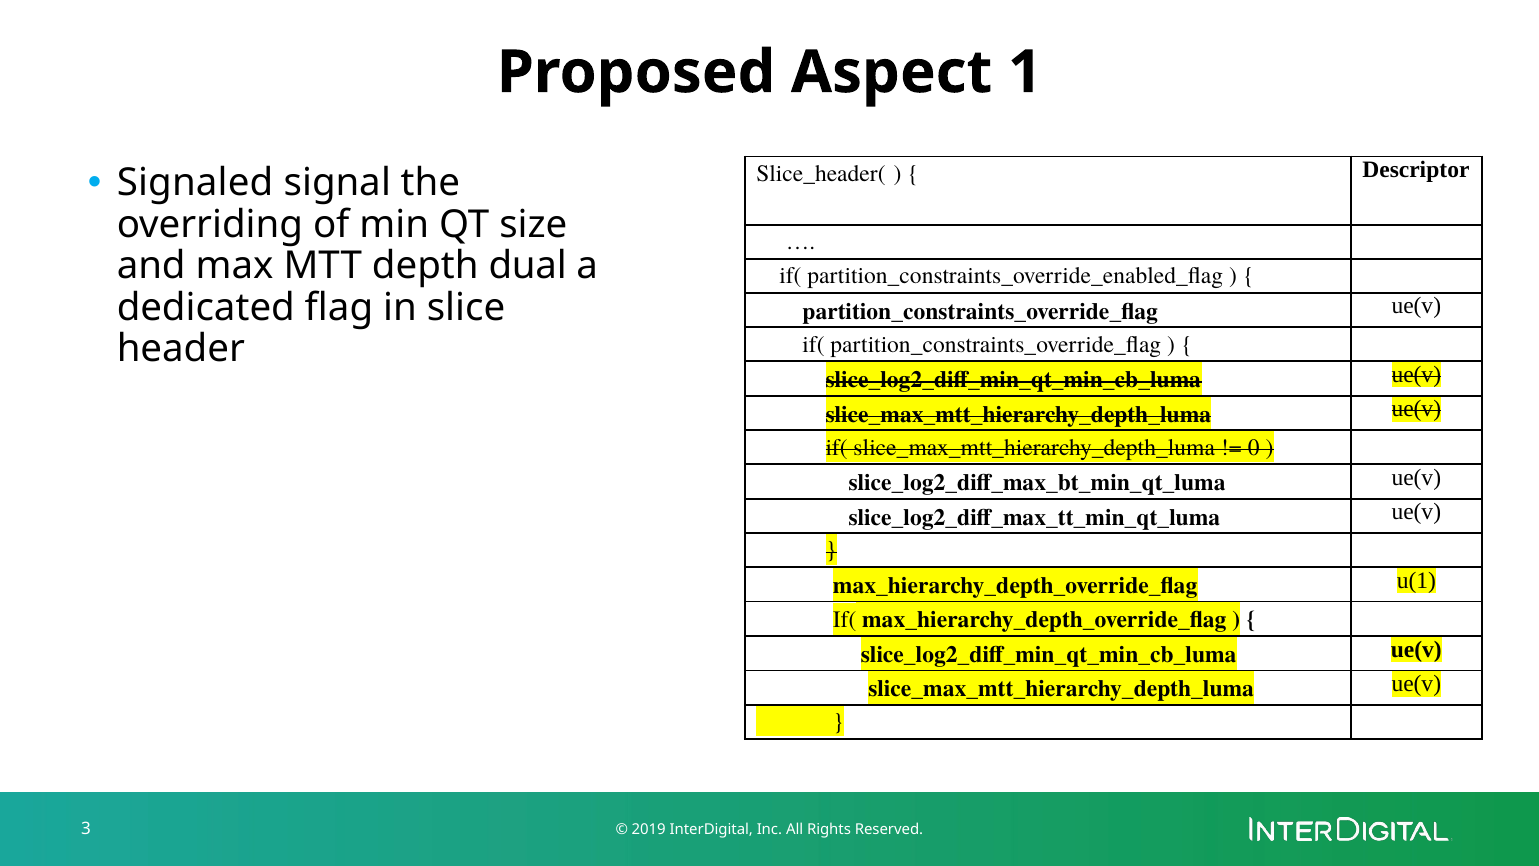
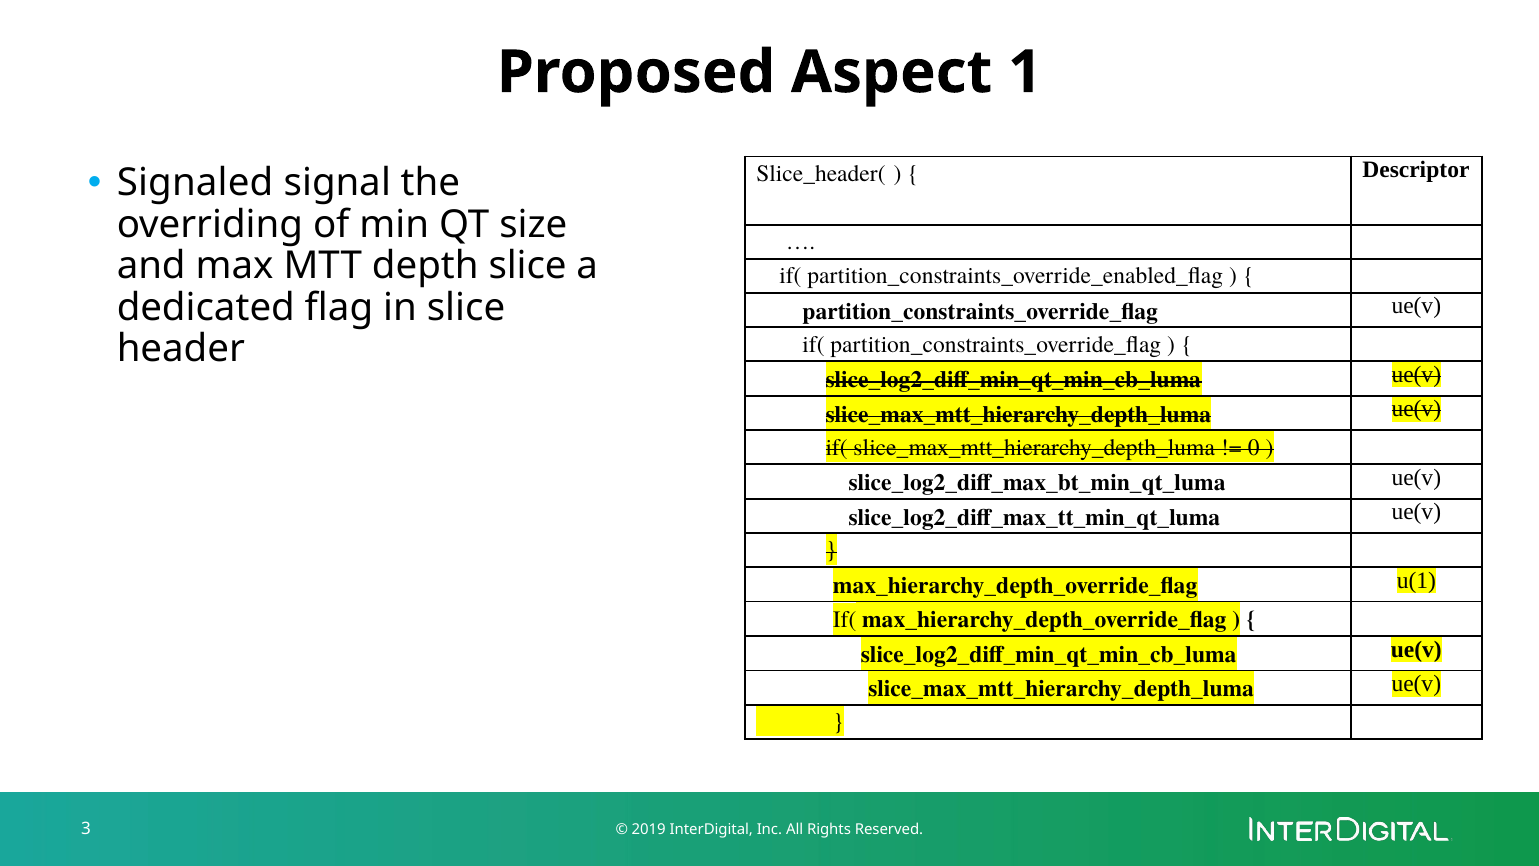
depth dual: dual -> slice
